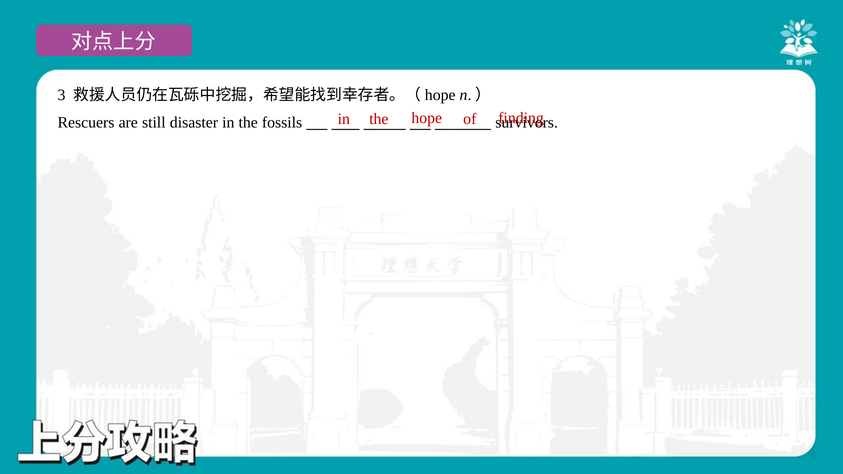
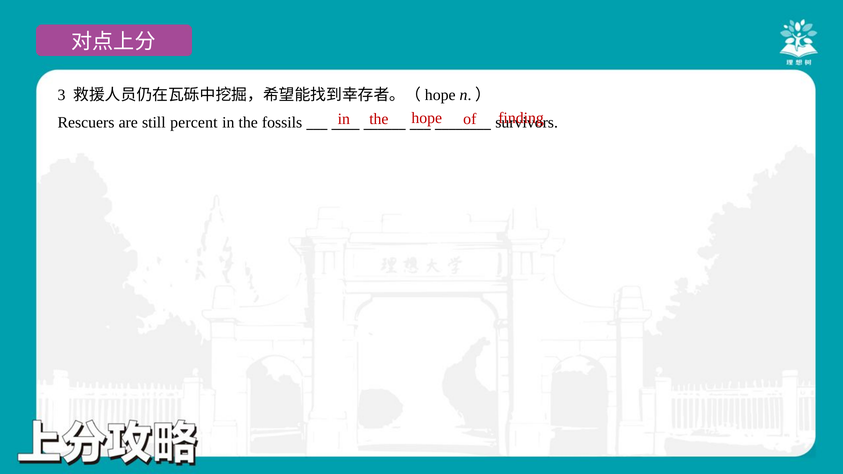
disaster: disaster -> percent
